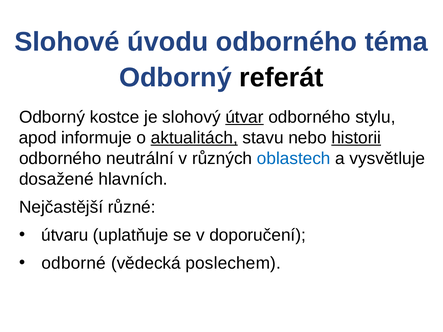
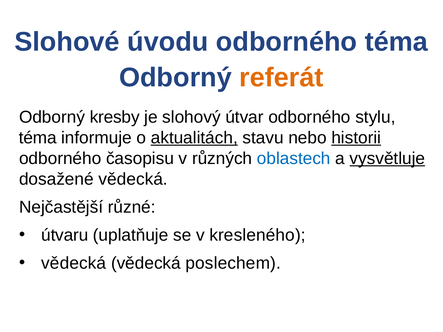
referát colour: black -> orange
kostce: kostce -> kresby
útvar underline: present -> none
apod at (38, 138): apod -> téma
neutrální: neutrální -> časopisu
vysvětluje underline: none -> present
dosažené hlavních: hlavních -> vědecká
doporučení: doporučení -> kresleného
odborné at (74, 263): odborné -> vědecká
